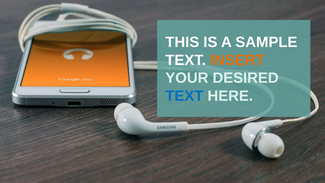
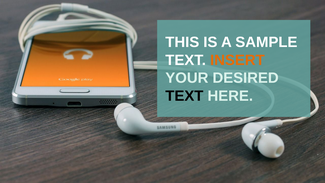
TEXT at (184, 96) colour: blue -> black
